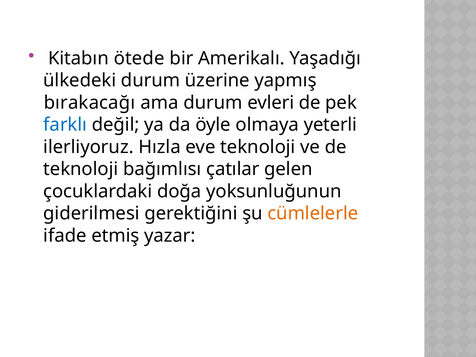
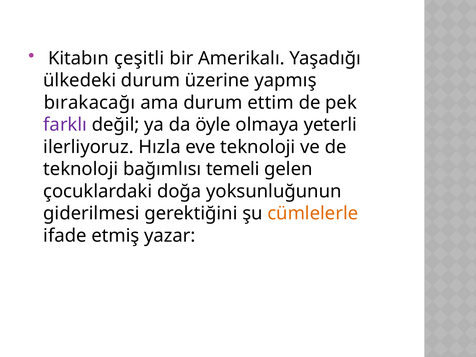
ötede: ötede -> çeşitli
evleri: evleri -> ettim
farklı colour: blue -> purple
çatılar: çatılar -> temeli
